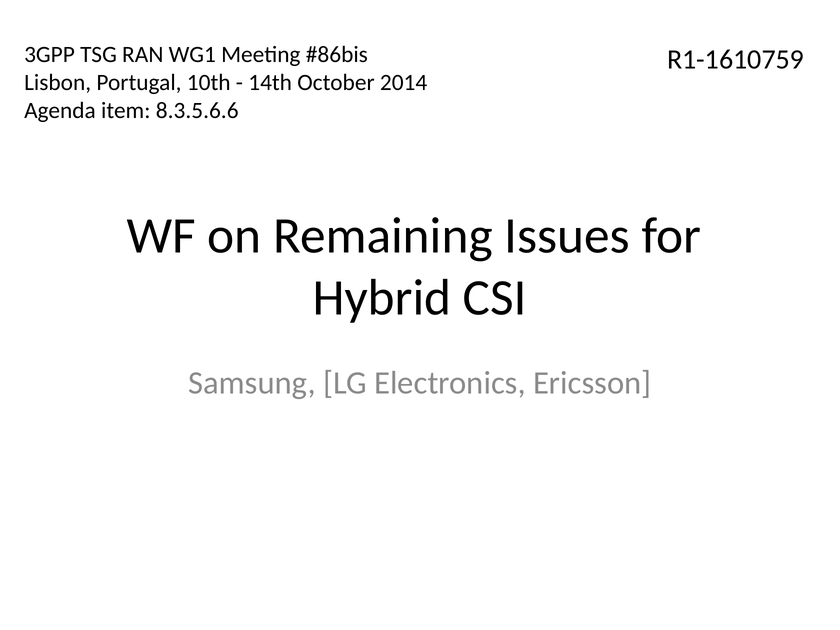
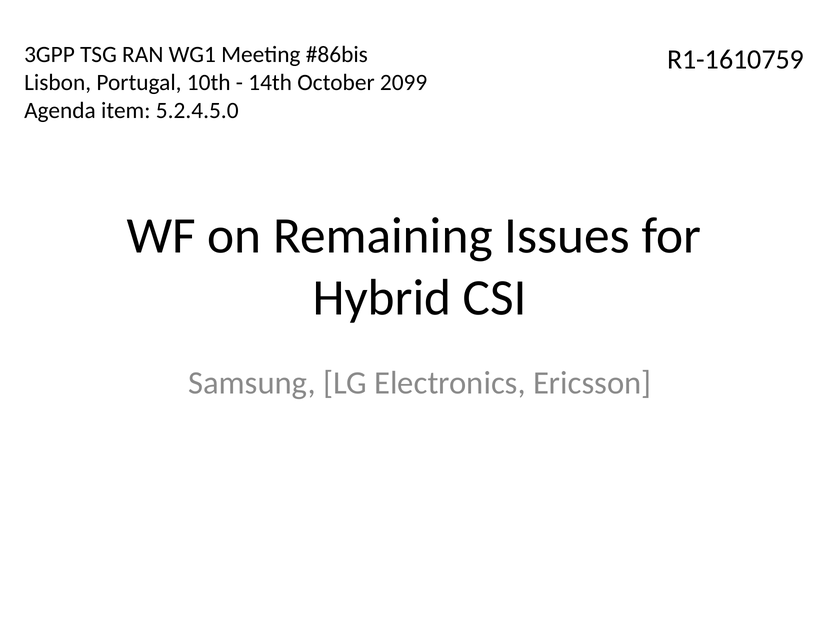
2014: 2014 -> 2099
8.3.5.6.6: 8.3.5.6.6 -> 5.2.4.5.0
